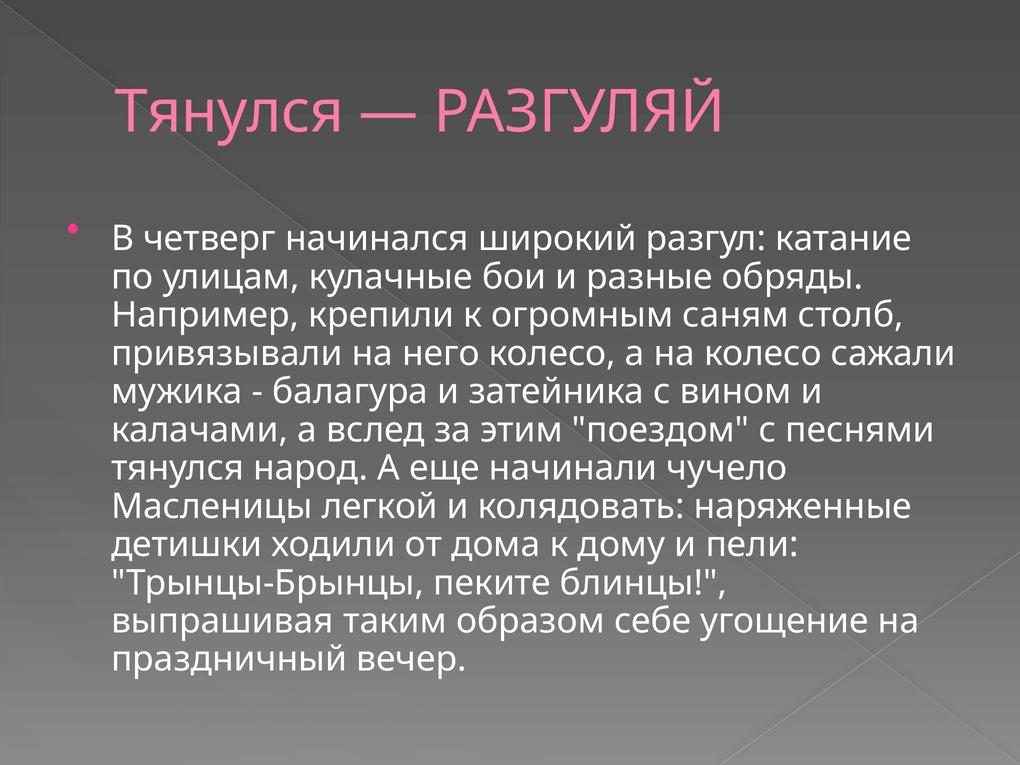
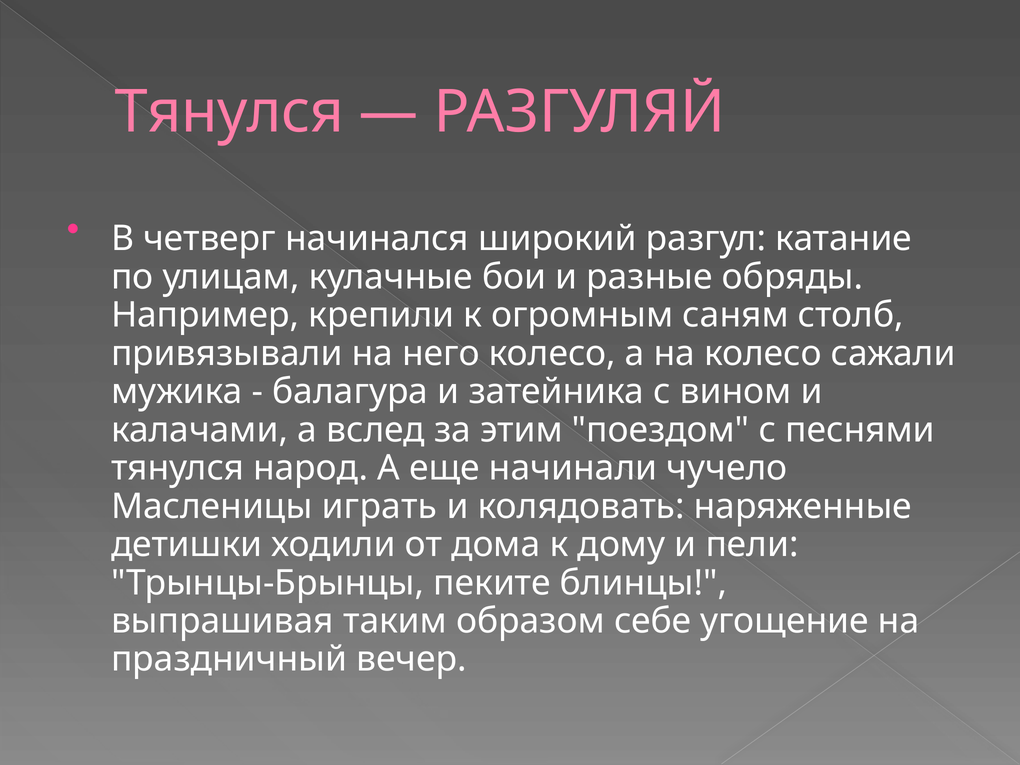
легкой: легкой -> играть
